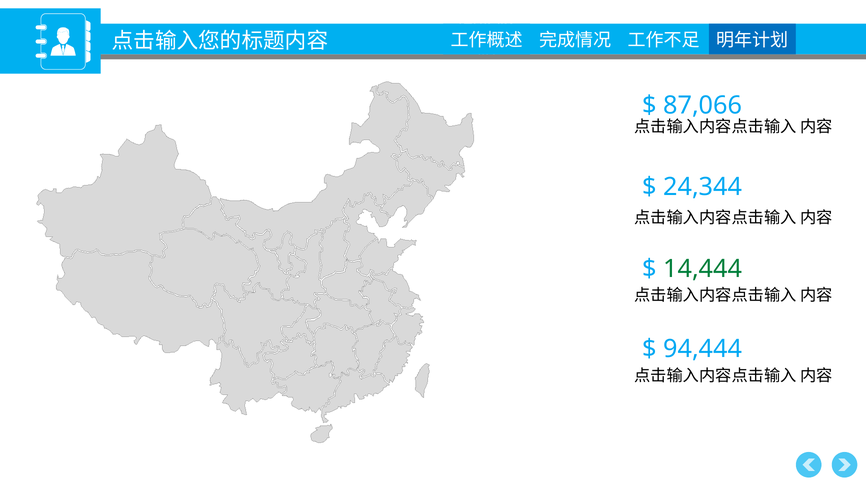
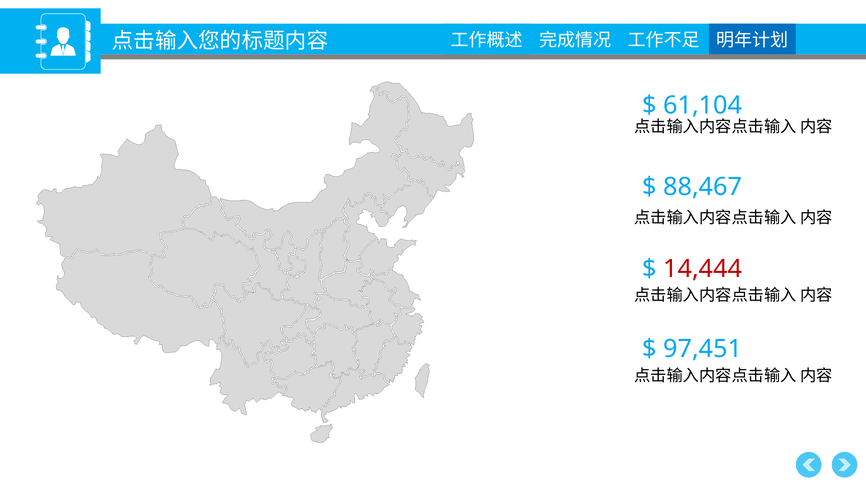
87,066: 87,066 -> 61,104
24,344: 24,344 -> 88,467
14,444 colour: green -> red
94,444: 94,444 -> 97,451
